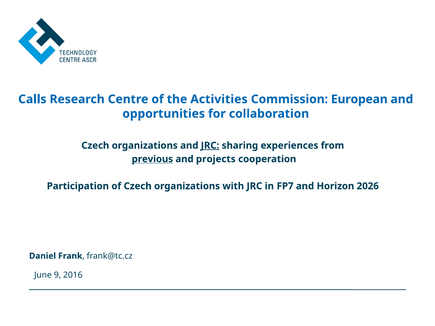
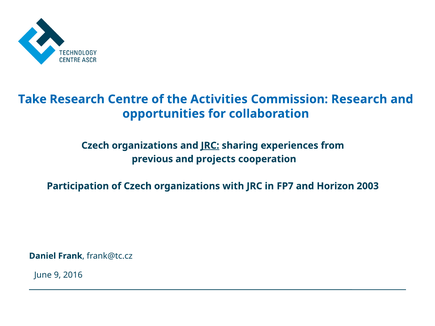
Calls: Calls -> Take
Commission European: European -> Research
previous underline: present -> none
2026: 2026 -> 2003
